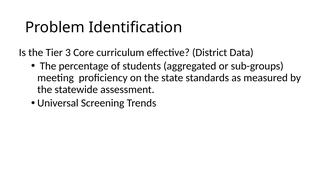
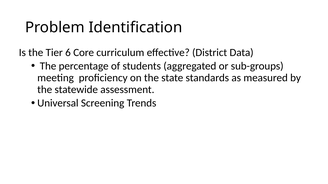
3: 3 -> 6
